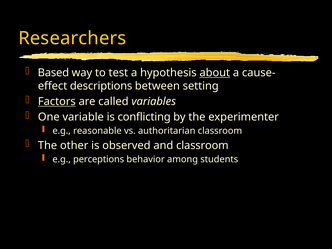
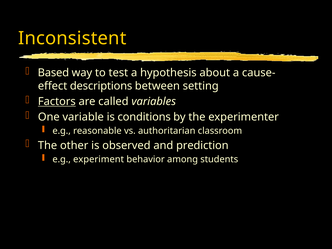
Researchers: Researchers -> Inconsistent
about underline: present -> none
conflicting: conflicting -> conditions
and classroom: classroom -> prediction
perceptions: perceptions -> experiment
